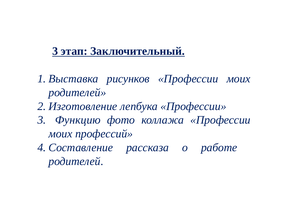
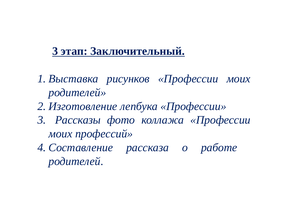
Функцию: Функцию -> Рассказы
